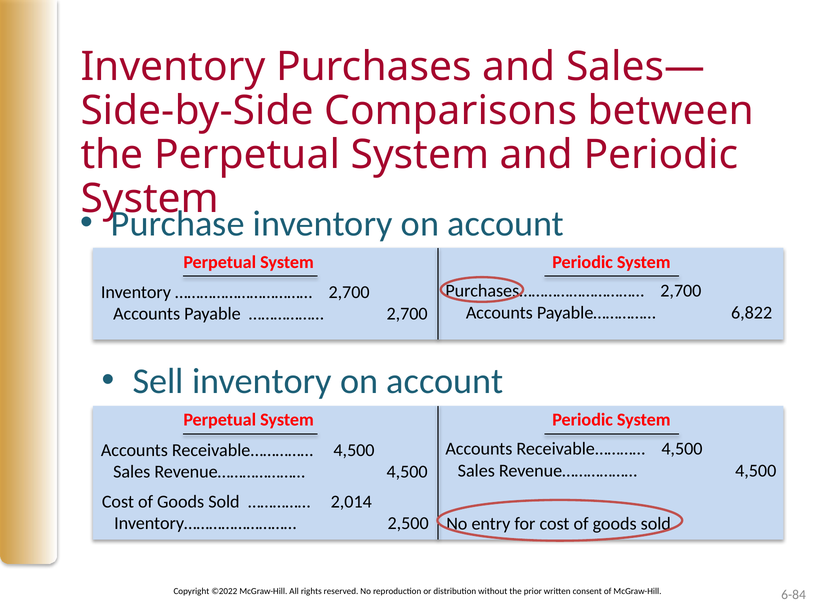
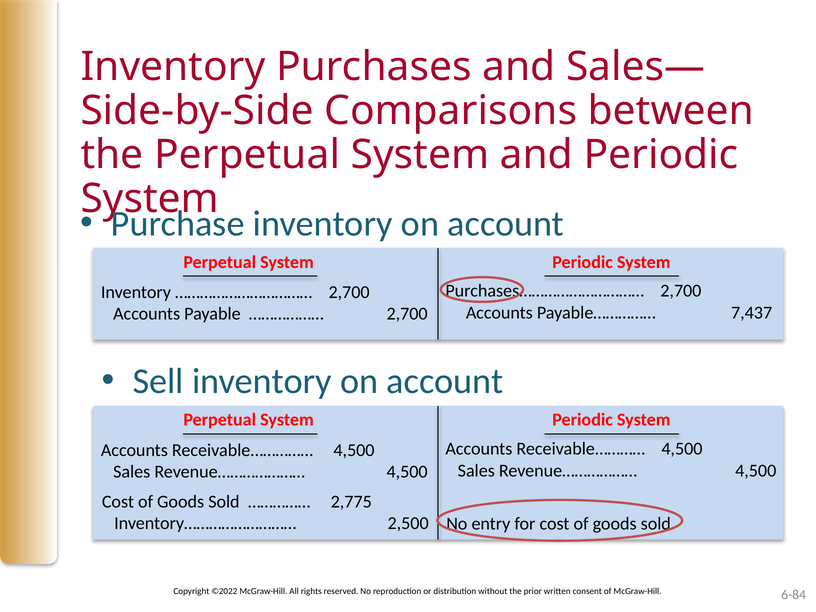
6,822: 6,822 -> 7,437
2,014: 2,014 -> 2,775
